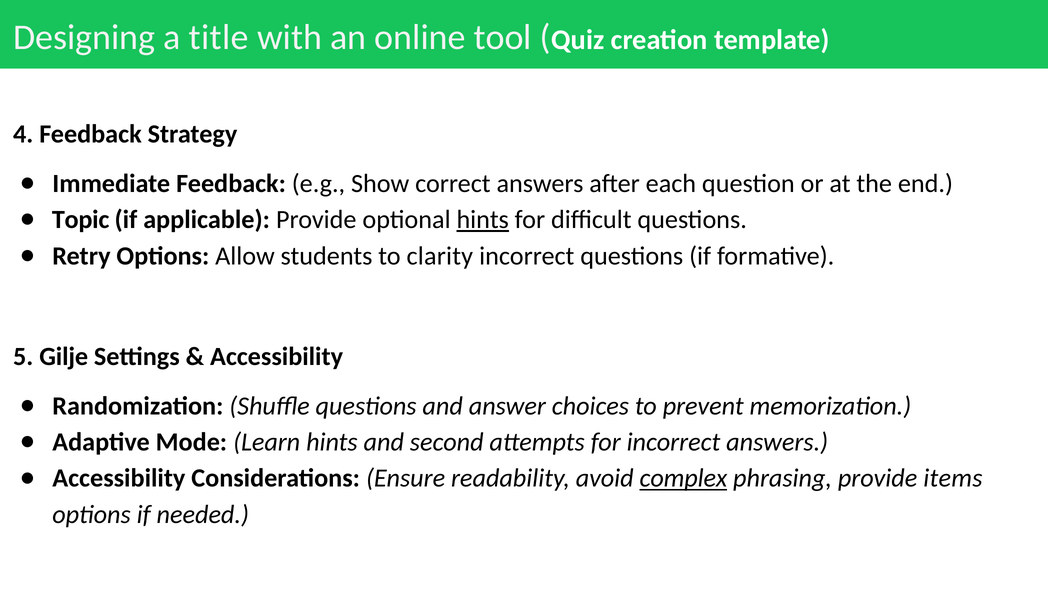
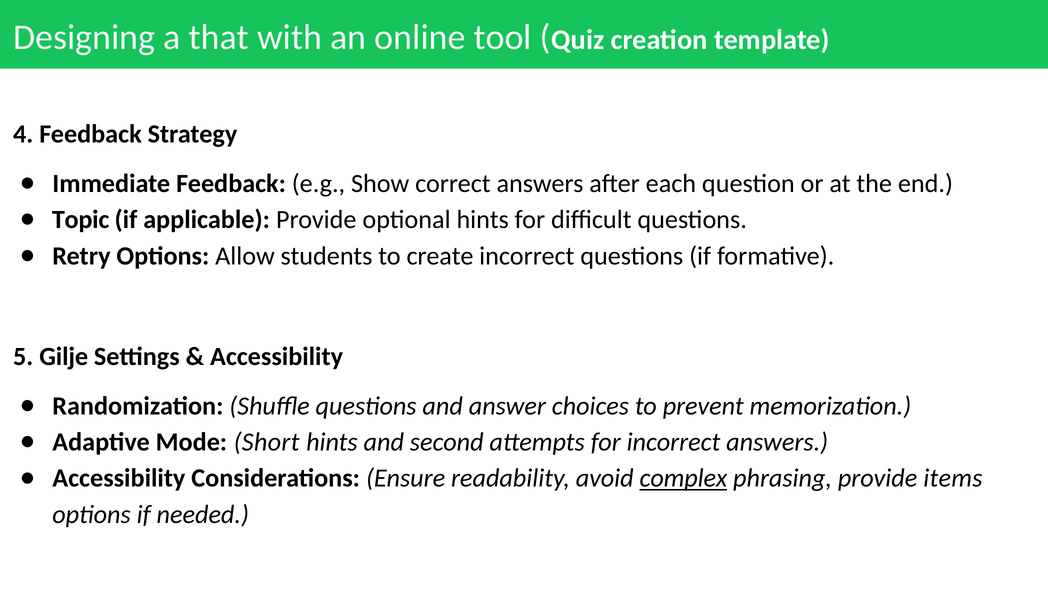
title: title -> that
hints at (483, 220) underline: present -> none
clarity: clarity -> create
Learn: Learn -> Short
